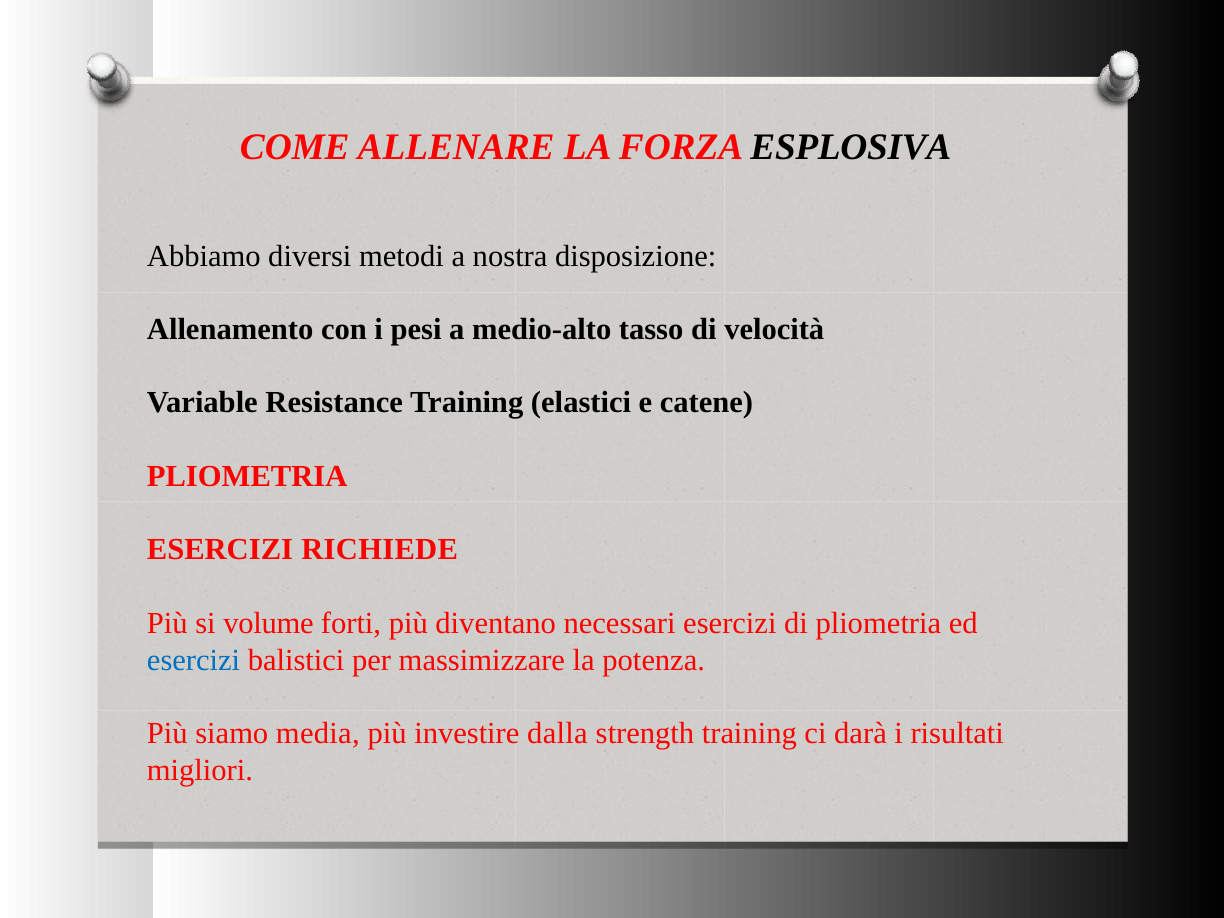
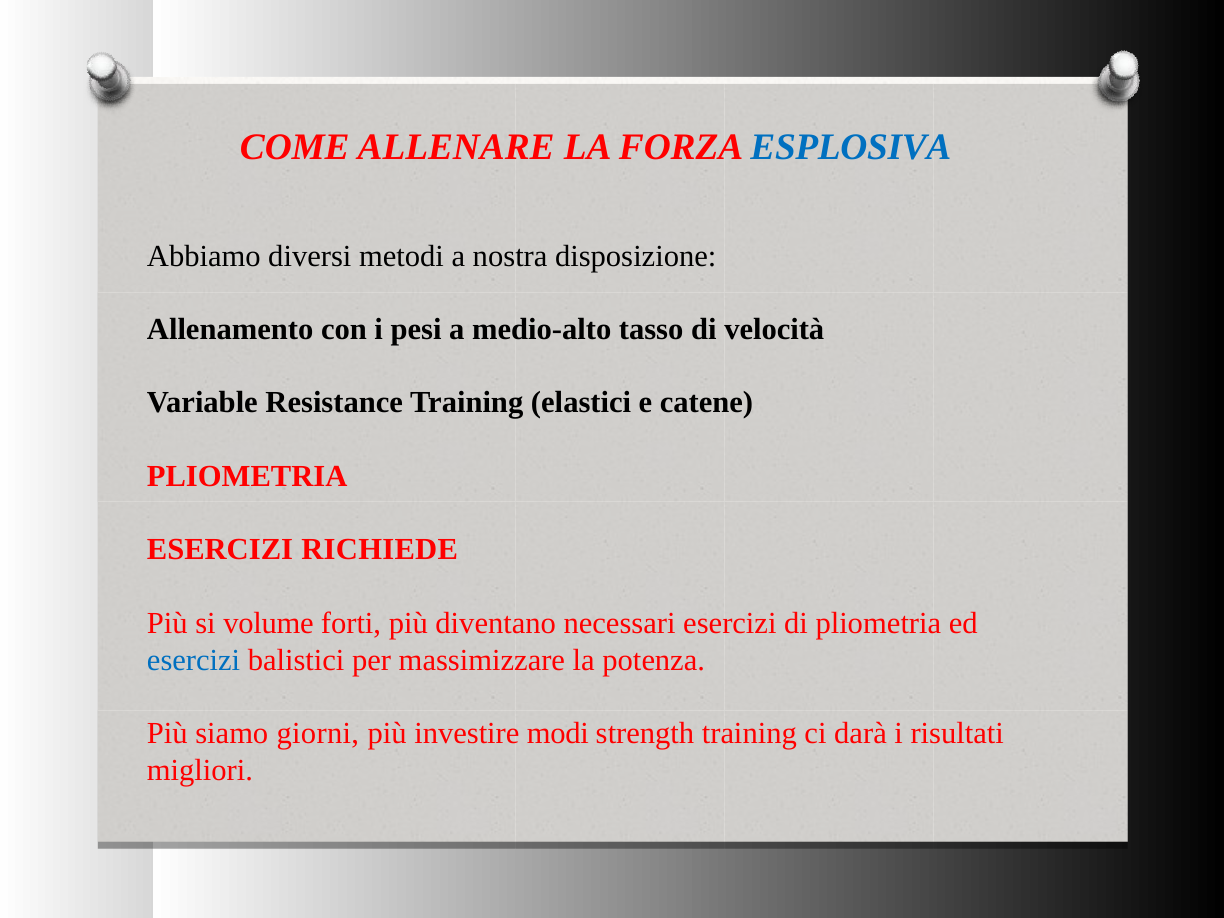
ESPLOSIVA colour: black -> blue
media: media -> giorni
dalla: dalla -> modi
